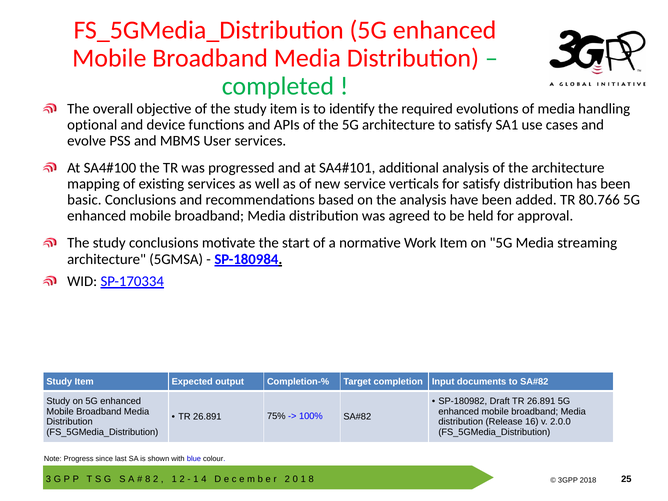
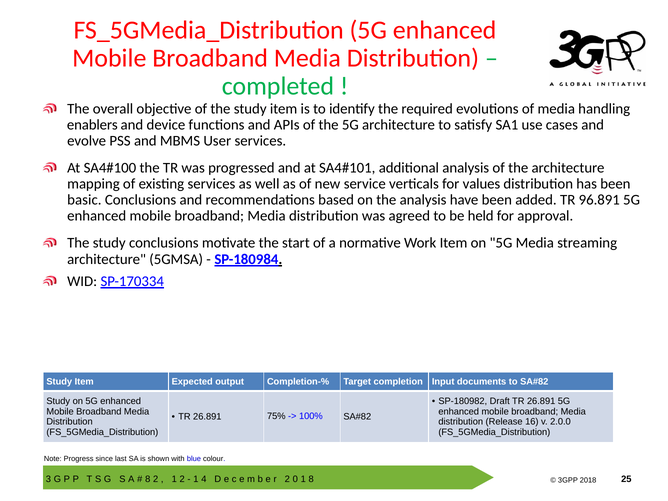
optional: optional -> enablers
for satisfy: satisfy -> values
80.766: 80.766 -> 96.891
